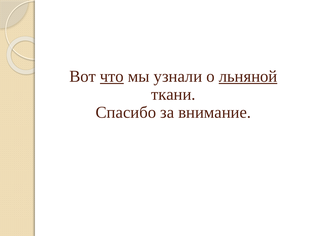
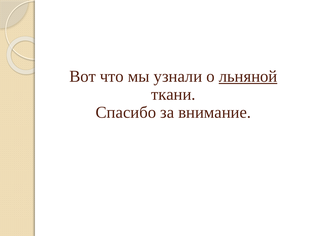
что underline: present -> none
